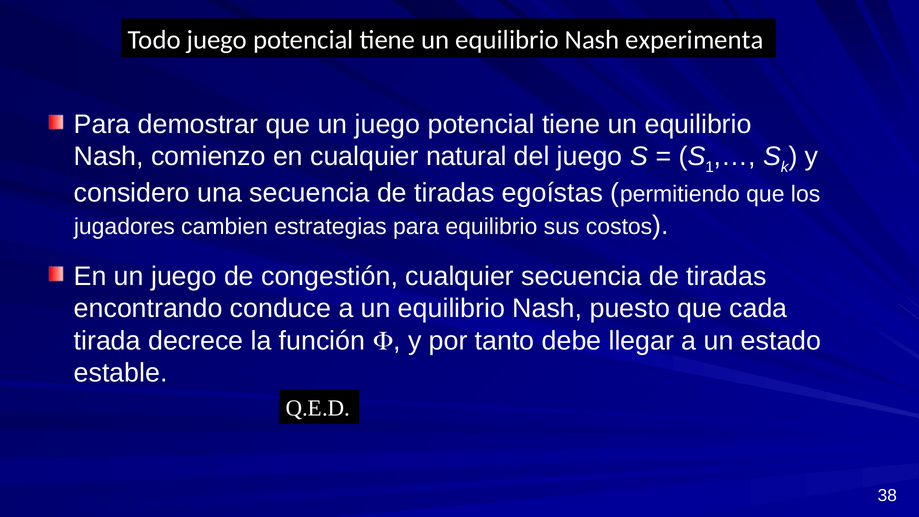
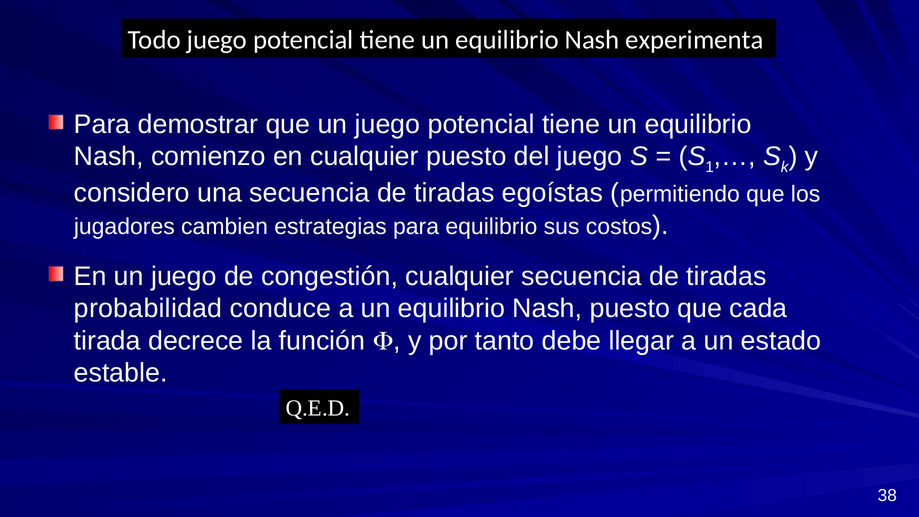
cualquier natural: natural -> puesto
encontrando: encontrando -> probabilidad
